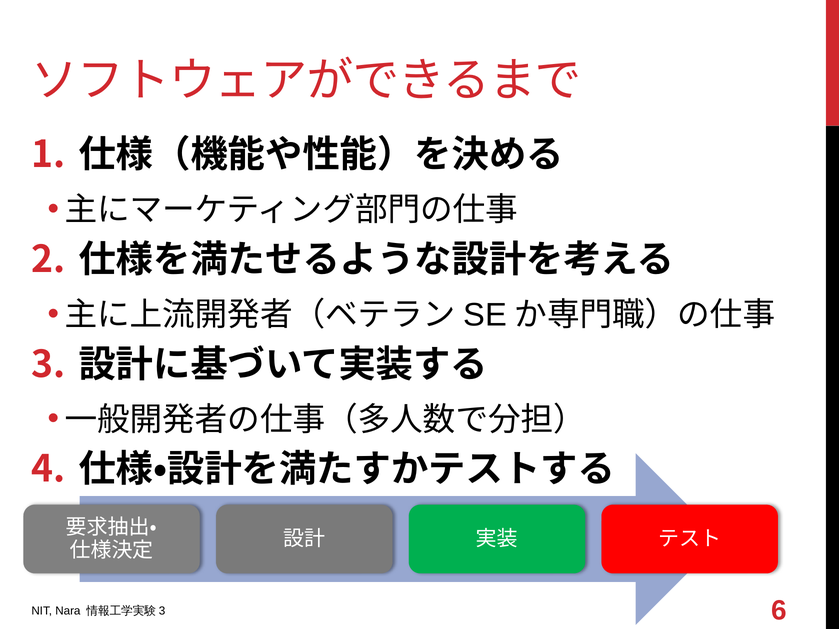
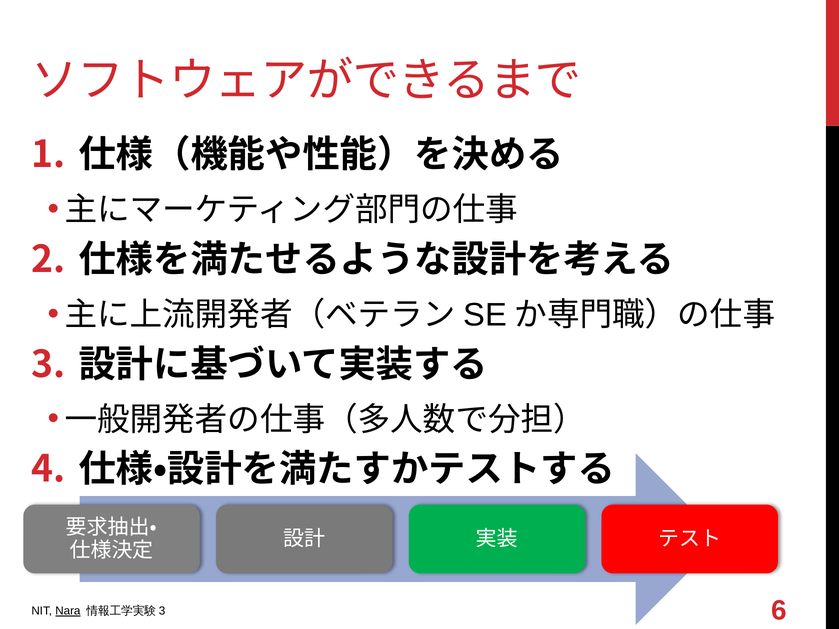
Nara underline: none -> present
